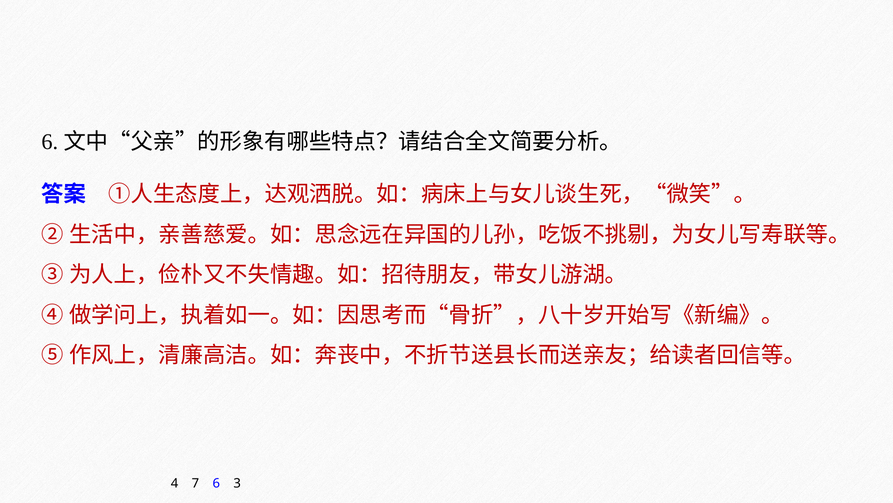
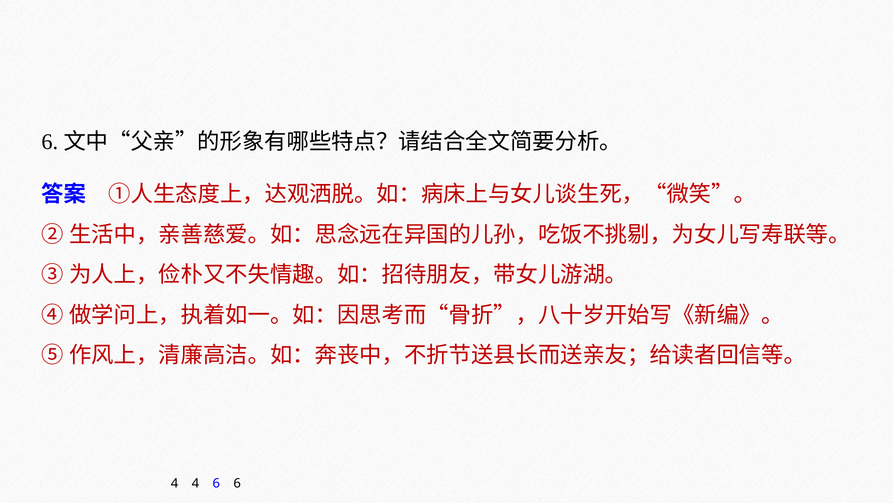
4 7: 7 -> 4
6 3: 3 -> 6
